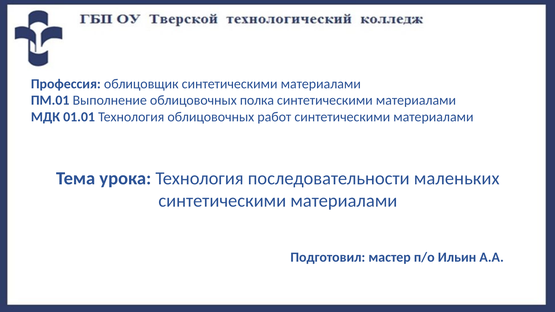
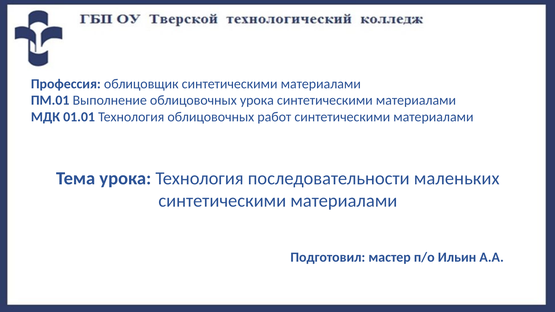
облицовочных полка: полка -> урока
